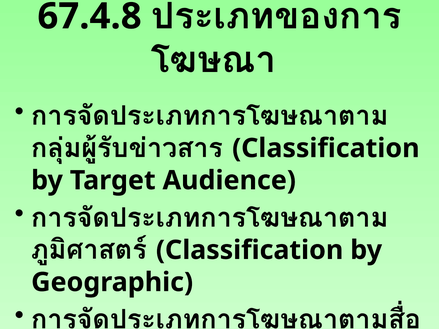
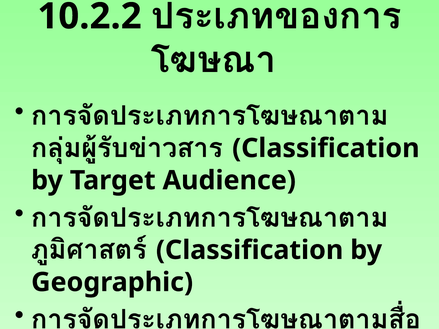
67.4.8: 67.4.8 -> 10.2.2
